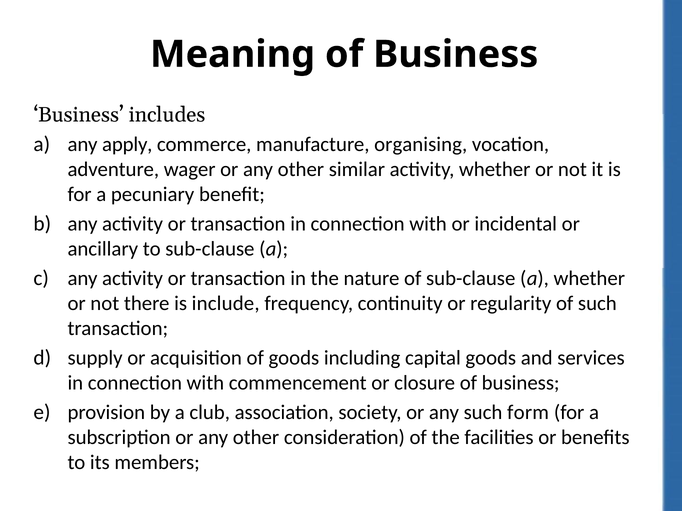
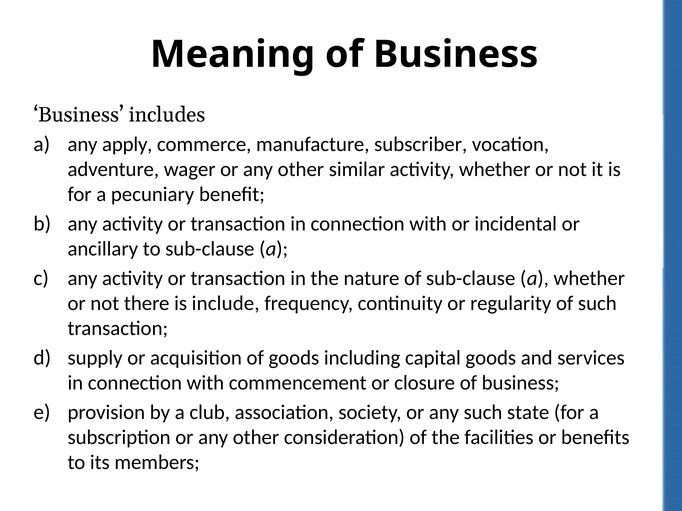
organising: organising -> subscriber
form: form -> state
